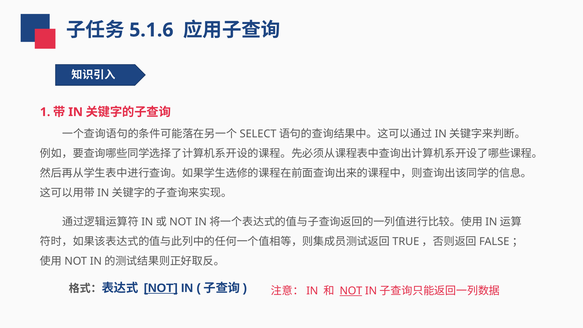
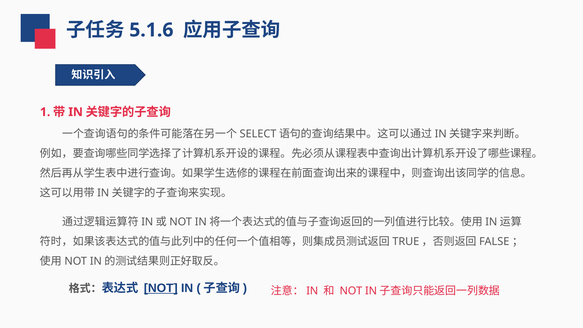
NOT at (351, 291) underline: present -> none
